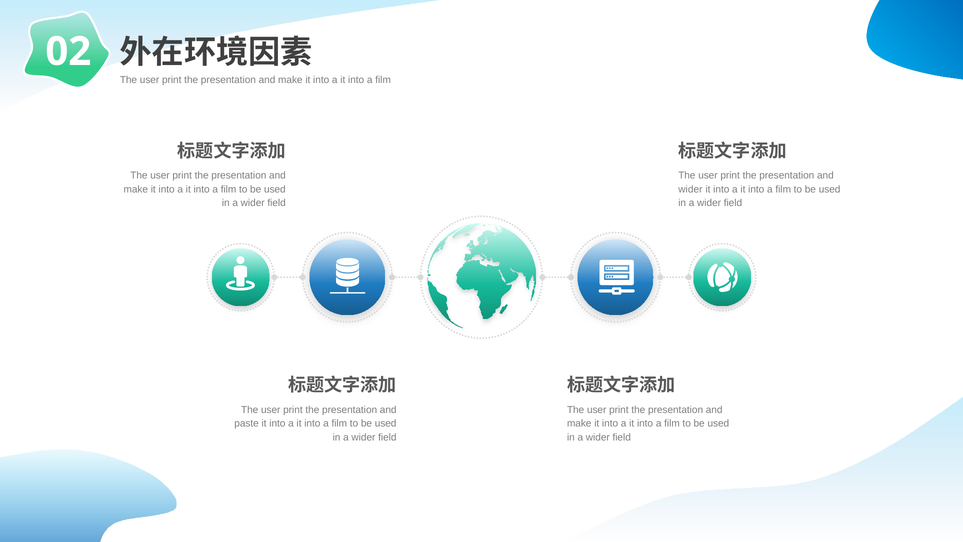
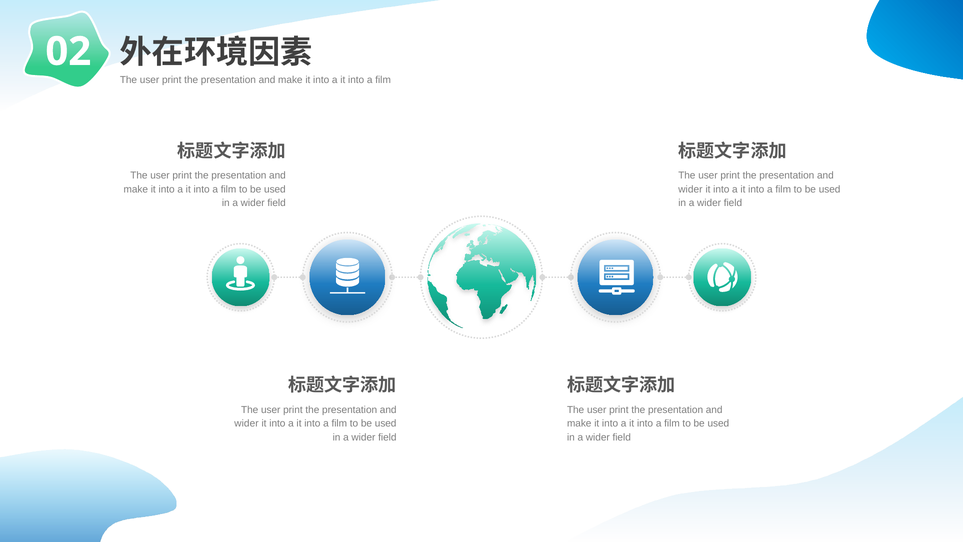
paste at (247, 423): paste -> wider
